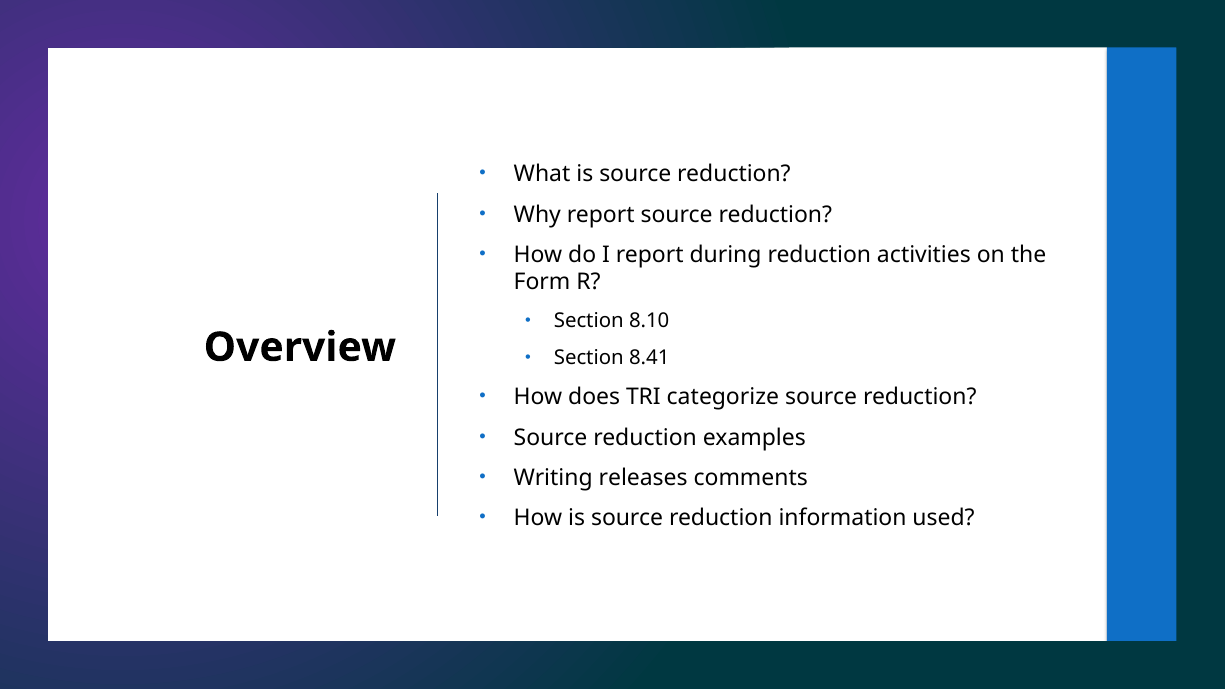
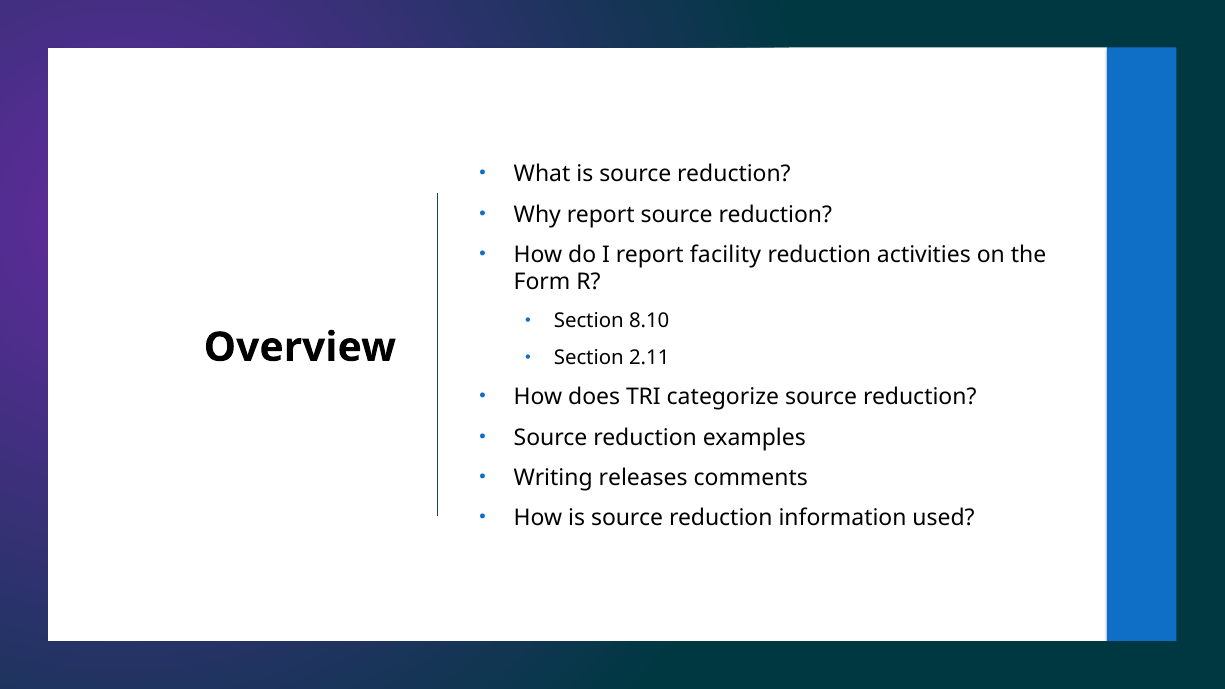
during: during -> facility
8.41: 8.41 -> 2.11
